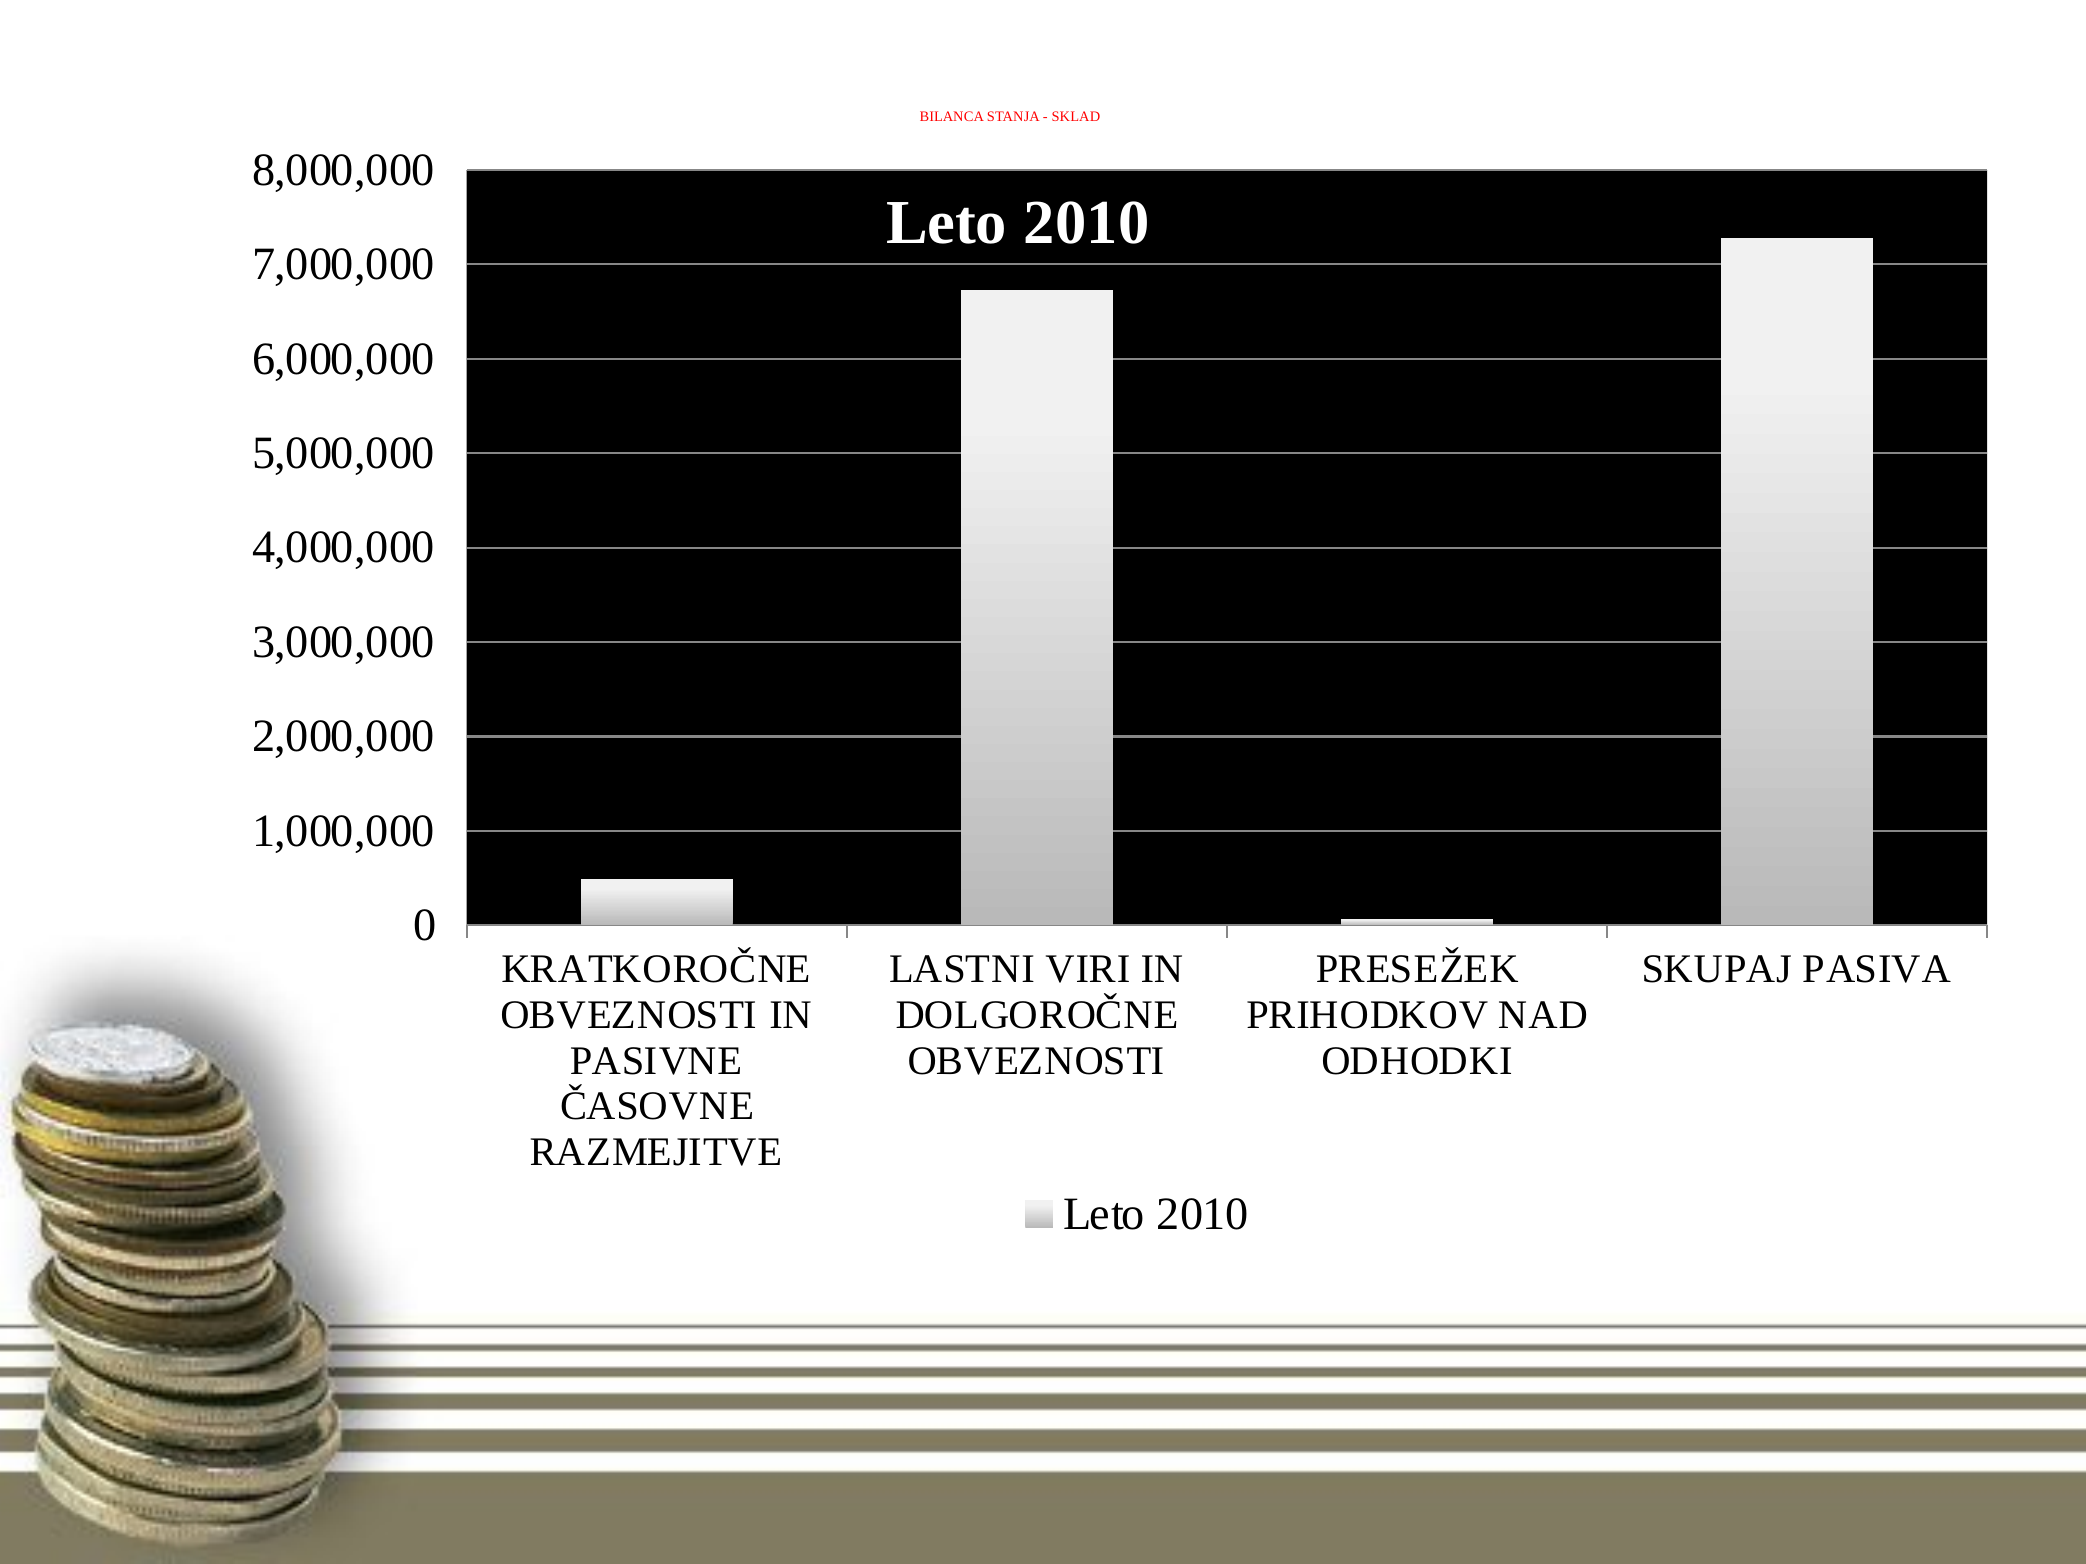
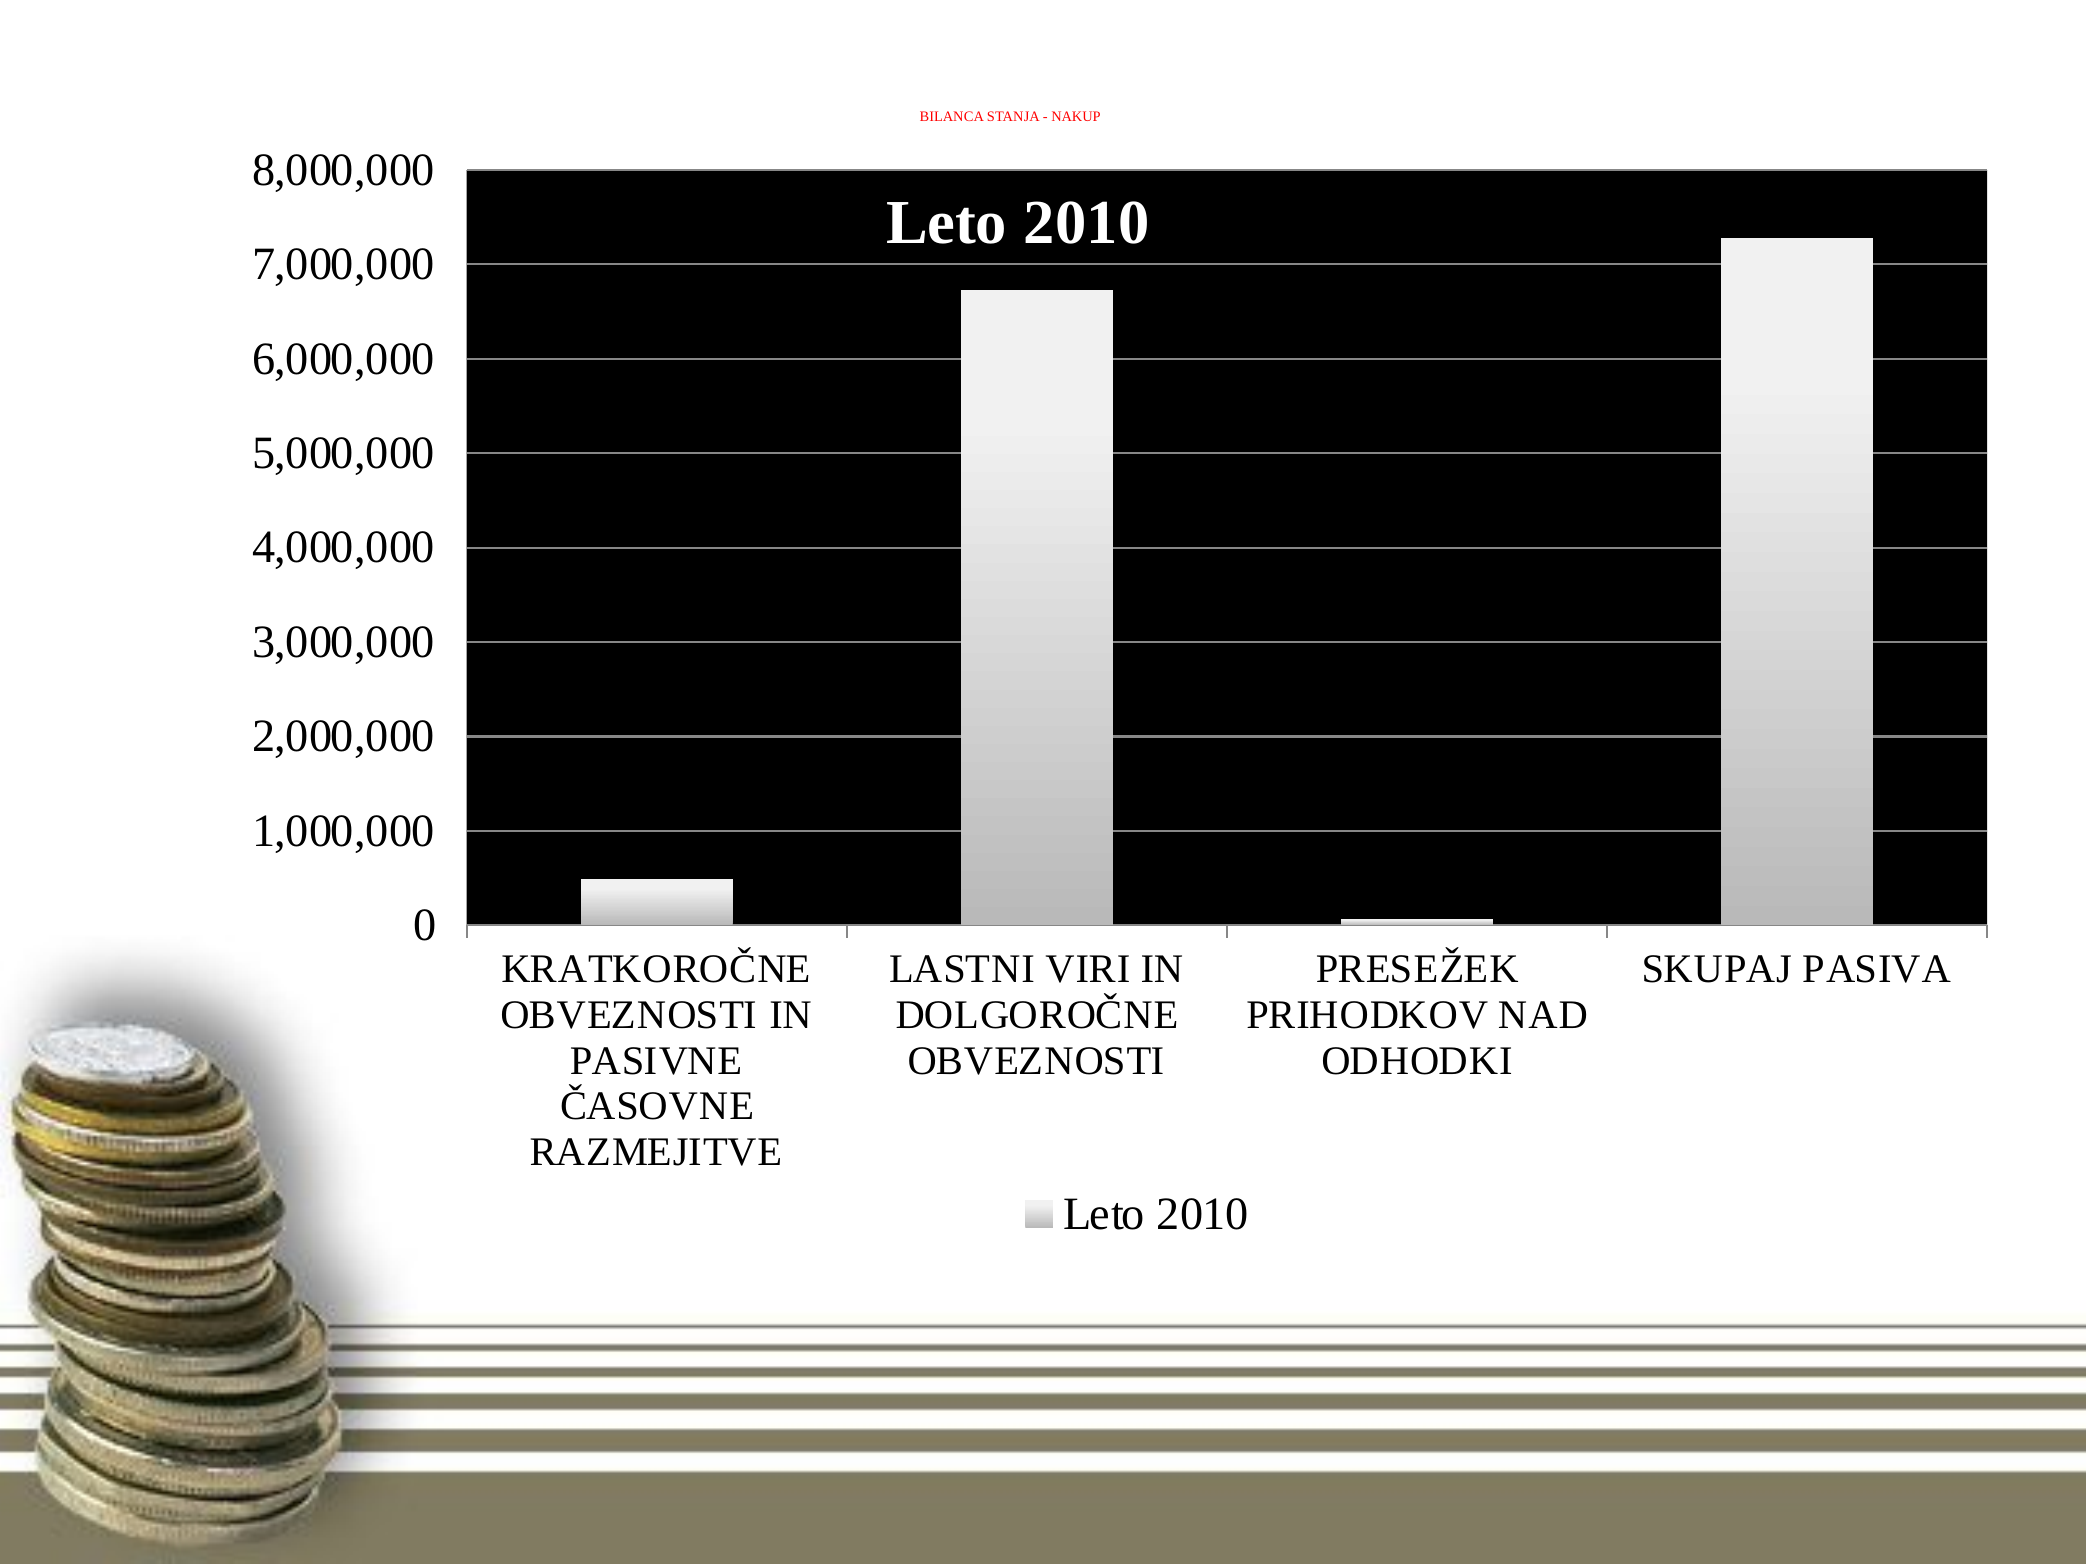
SKLAD: SKLAD -> NAKUP
